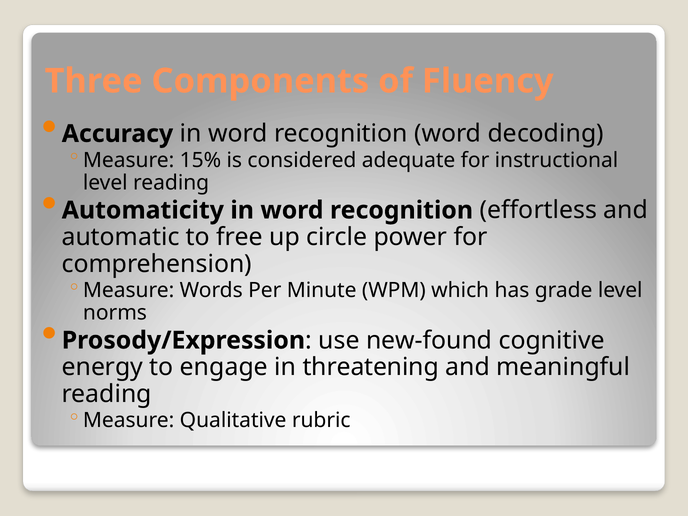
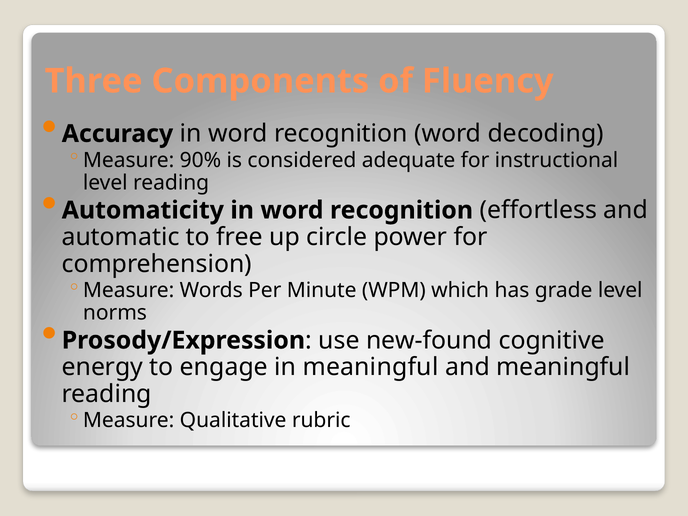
15%: 15% -> 90%
in threatening: threatening -> meaningful
